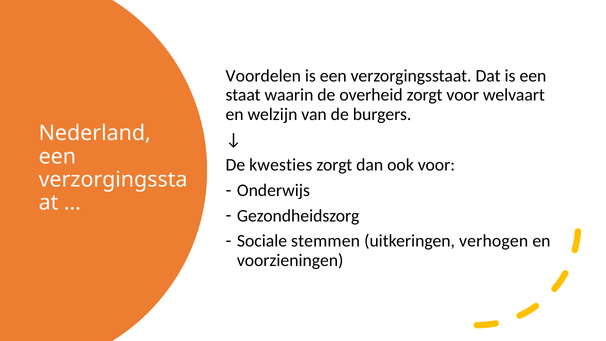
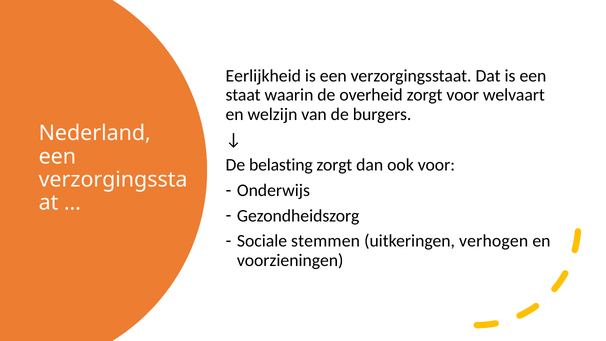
Voordelen: Voordelen -> Eerlijkheid
kwesties: kwesties -> belasting
